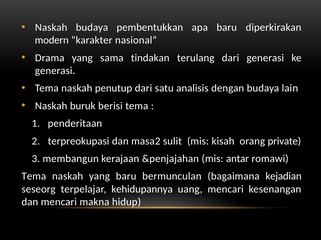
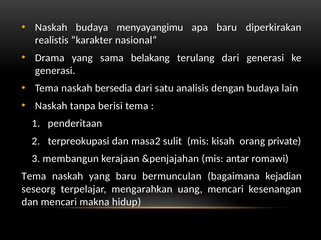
pembentukkan: pembentukkan -> menyayangimu
modern: modern -> realistis
tindakan: tindakan -> belakang
penutup: penutup -> bersedia
buruk: buruk -> tanpa
kehidupannya: kehidupannya -> mengarahkan
